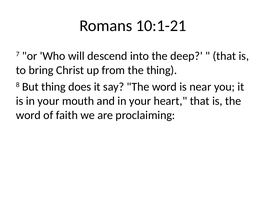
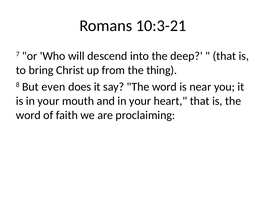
10:1-21: 10:1-21 -> 10:3-21
But thing: thing -> even
